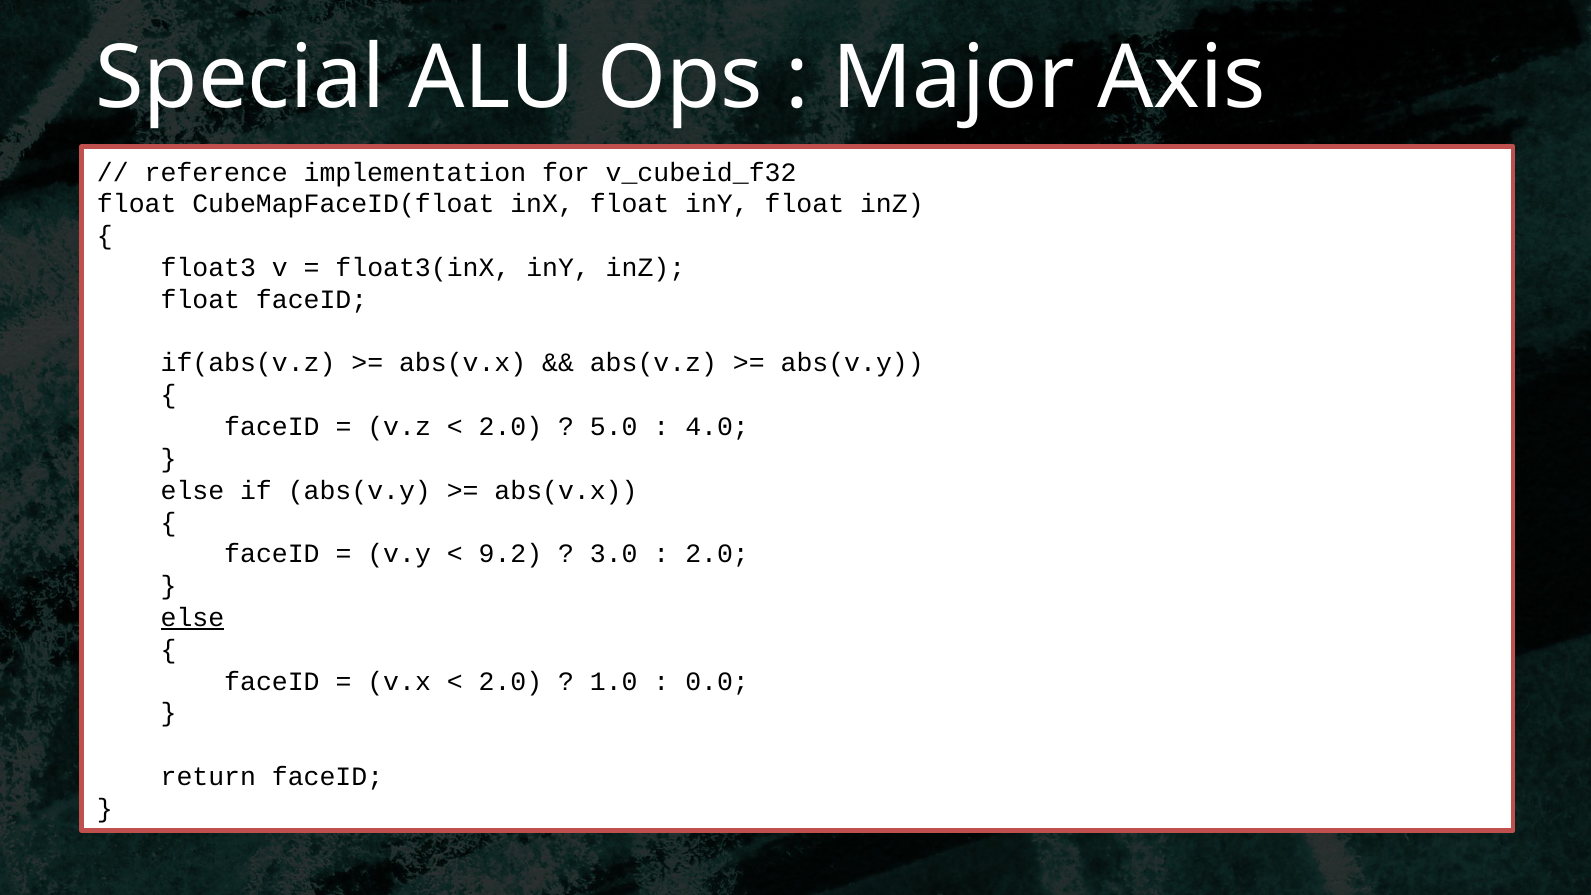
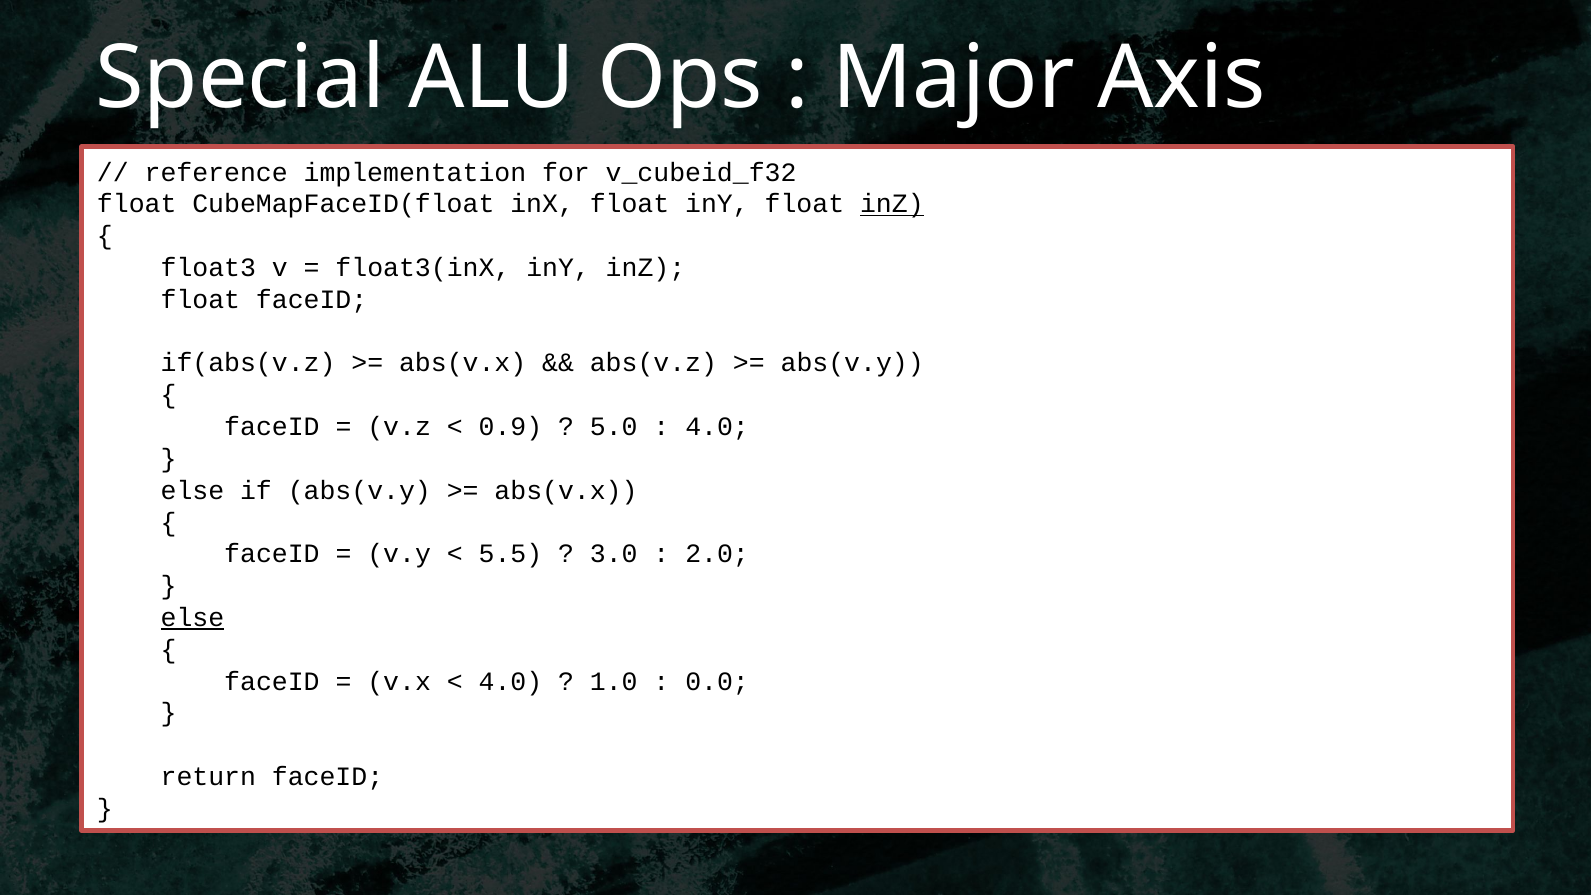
inZ at (892, 204) underline: none -> present
2.0 at (510, 427): 2.0 -> 0.9
9.2: 9.2 -> 5.5
2.0 at (510, 681): 2.0 -> 4.0
